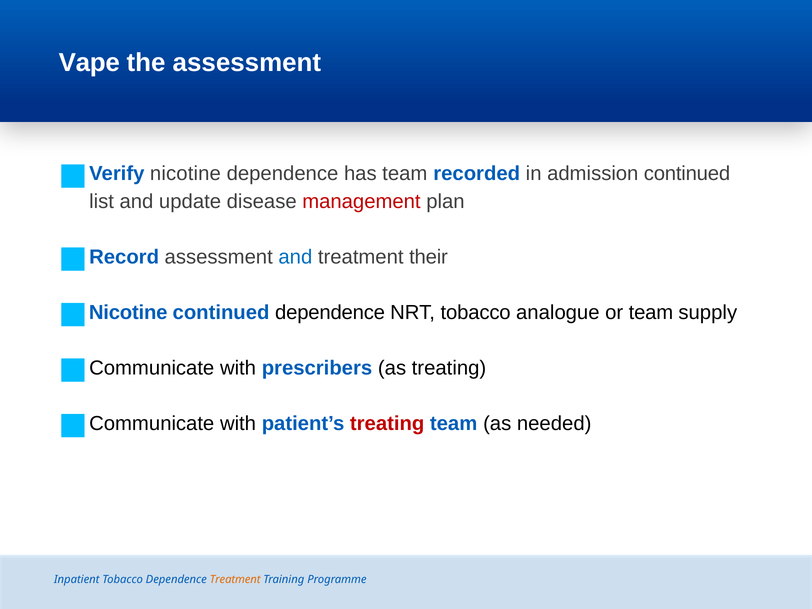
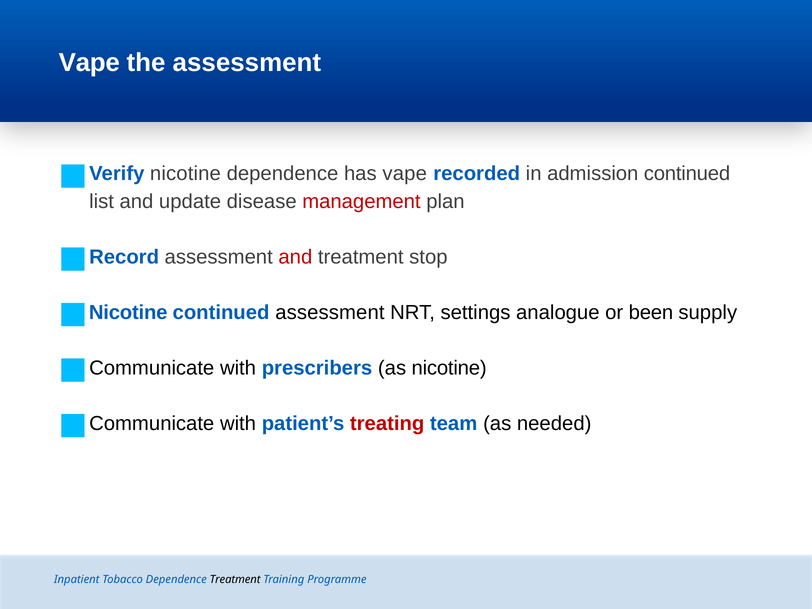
has team: team -> vape
and at (295, 257) colour: blue -> red
their: their -> stop
continued dependence: dependence -> assessment
NRT tobacco: tobacco -> settings
or team: team -> been
as treating: treating -> nicotine
Treatment at (235, 579) colour: orange -> black
